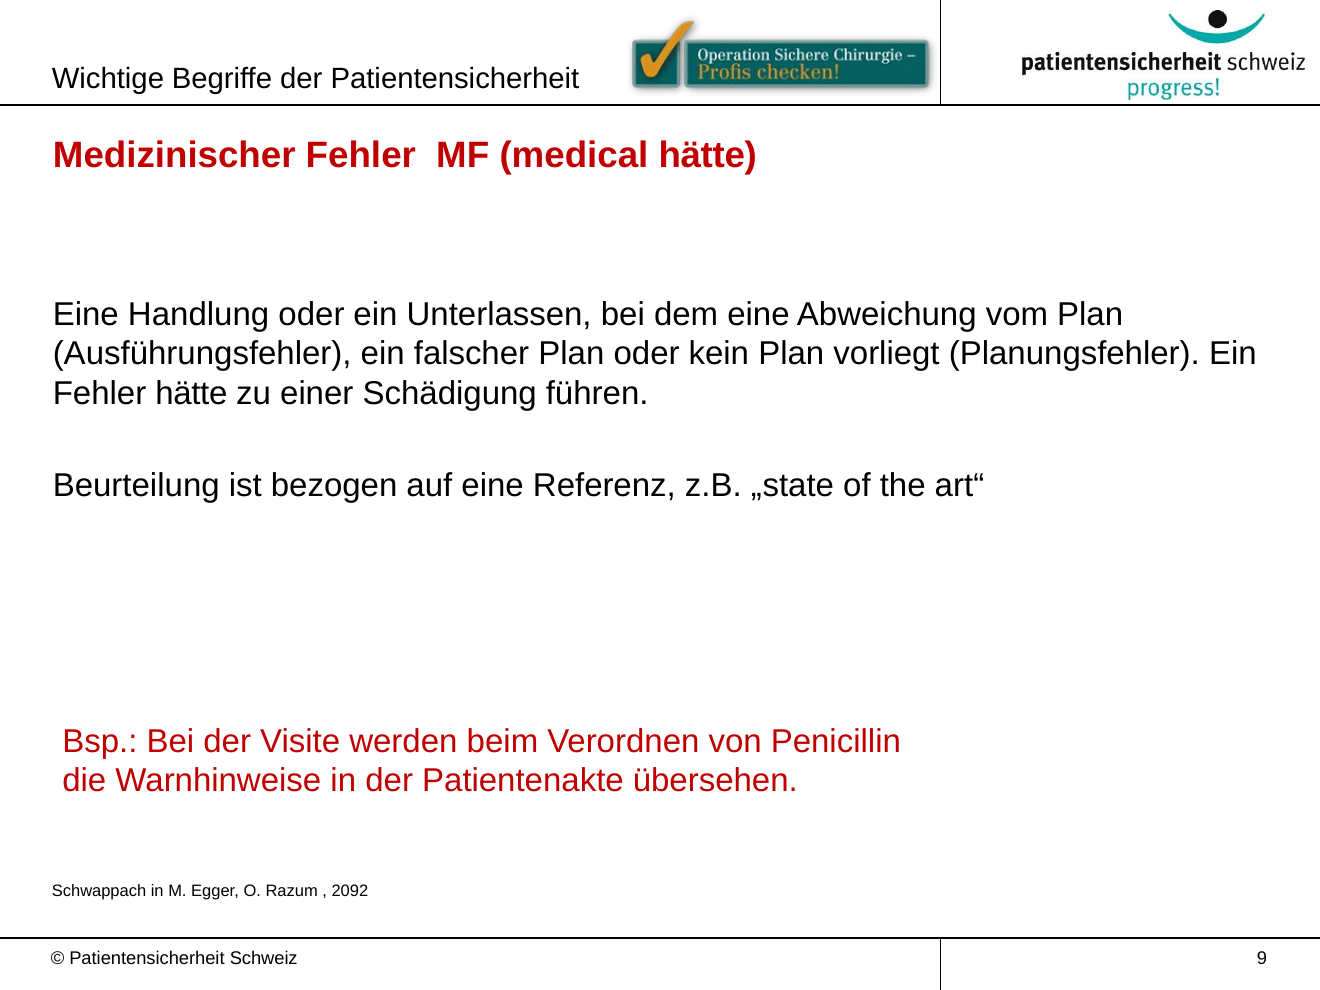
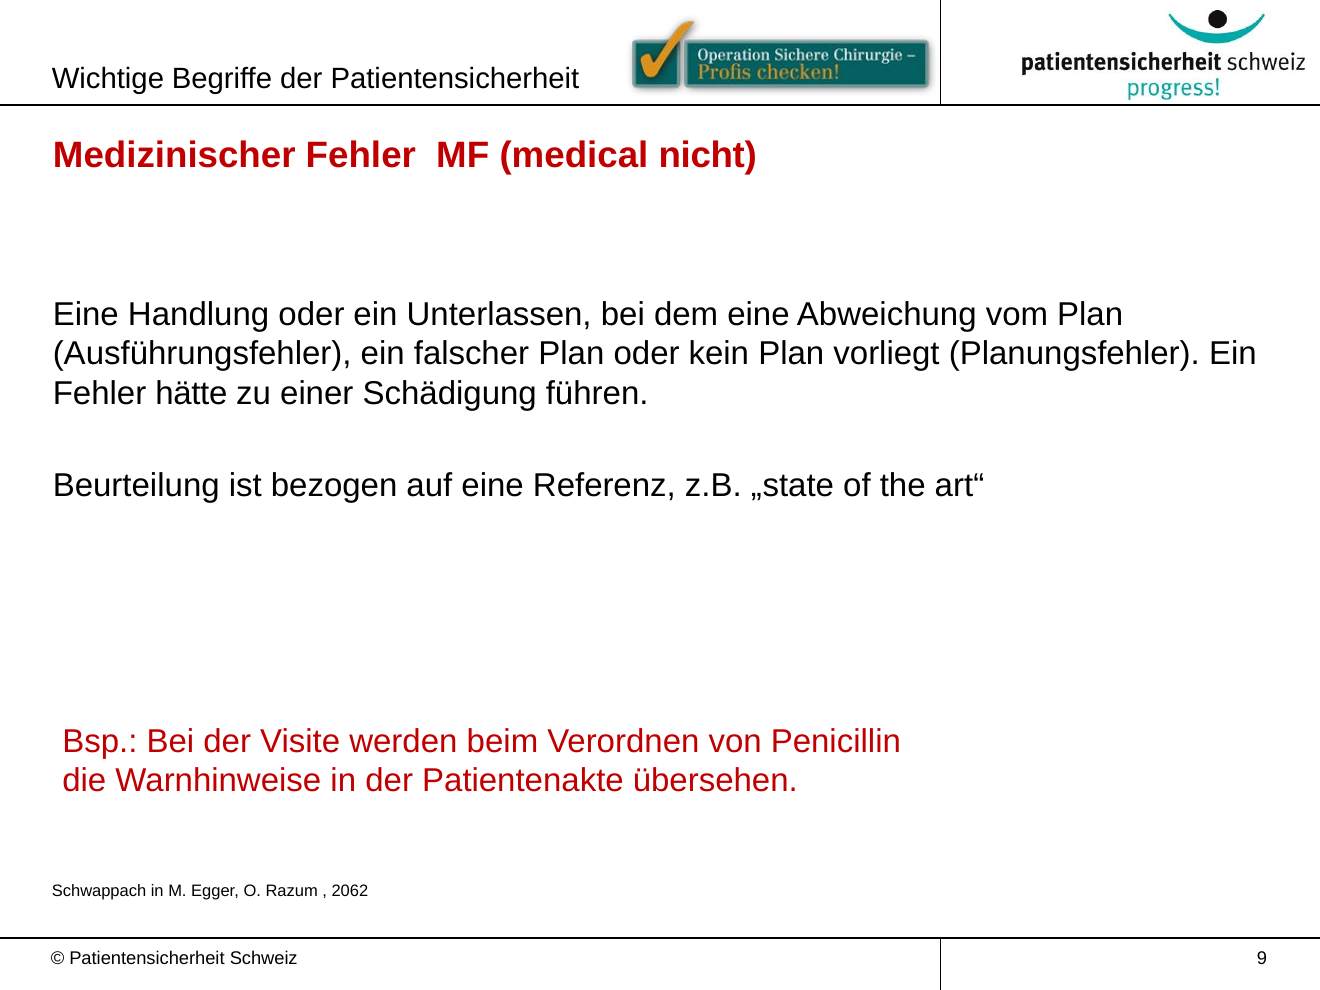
medical hätte: hätte -> nicht
2092: 2092 -> 2062
